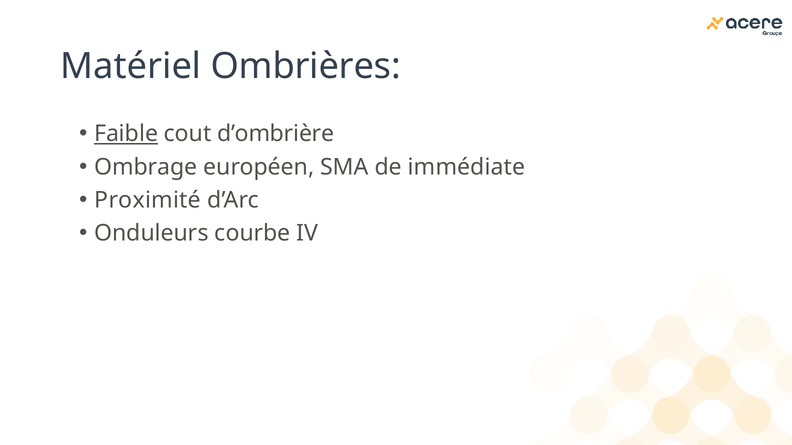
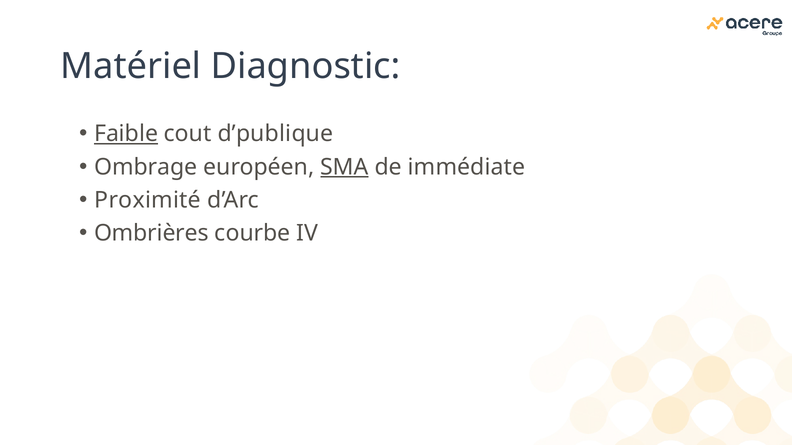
Ombrières: Ombrières -> Diagnostic
d’ombrière: d’ombrière -> d’publique
SMA underline: none -> present
Onduleurs: Onduleurs -> Ombrières
